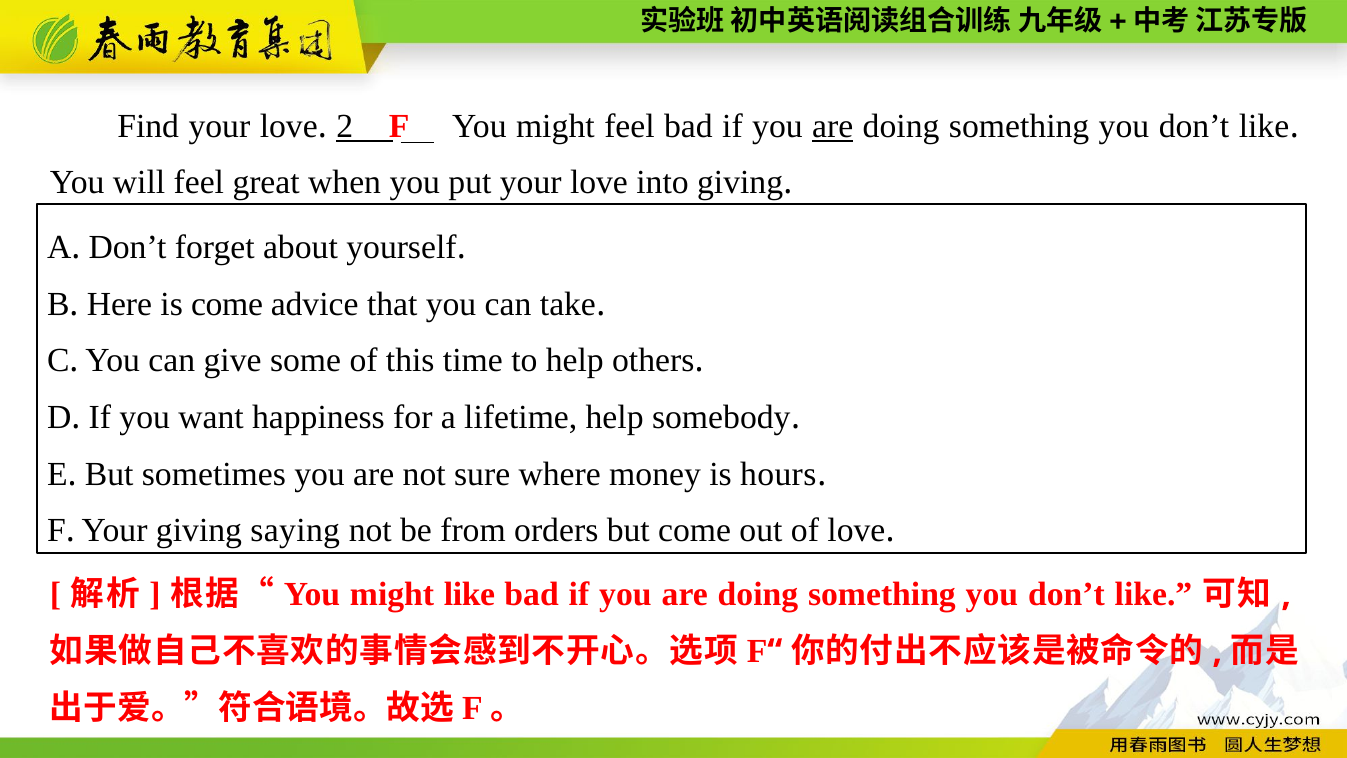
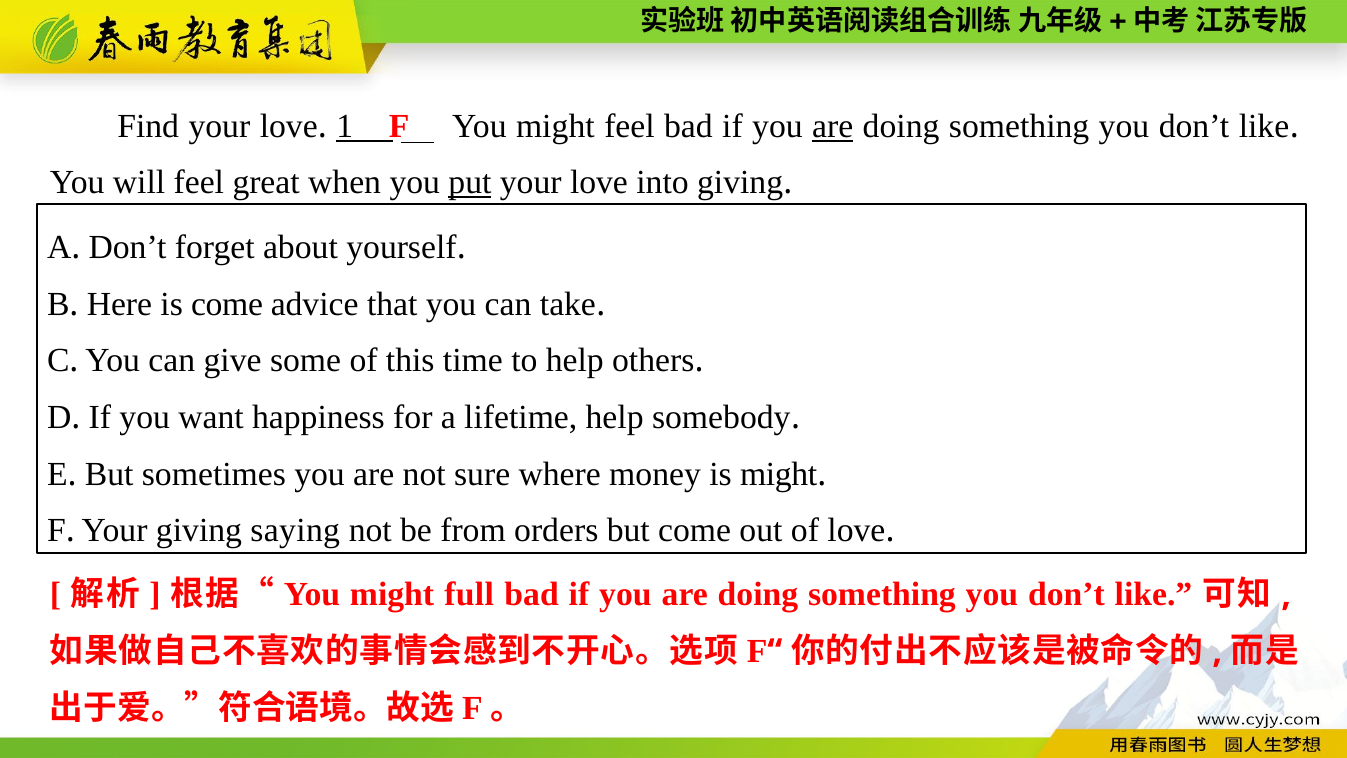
2: 2 -> 1
put underline: none -> present
is hours: hours -> might
might like: like -> full
